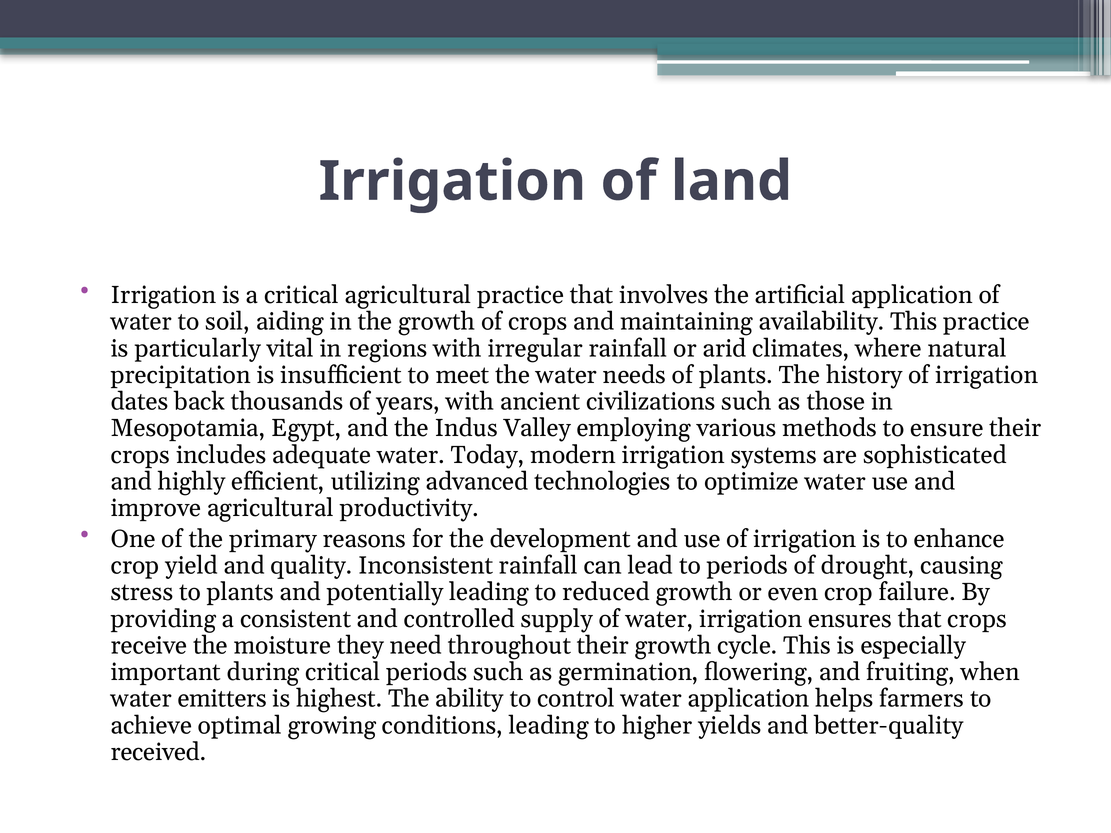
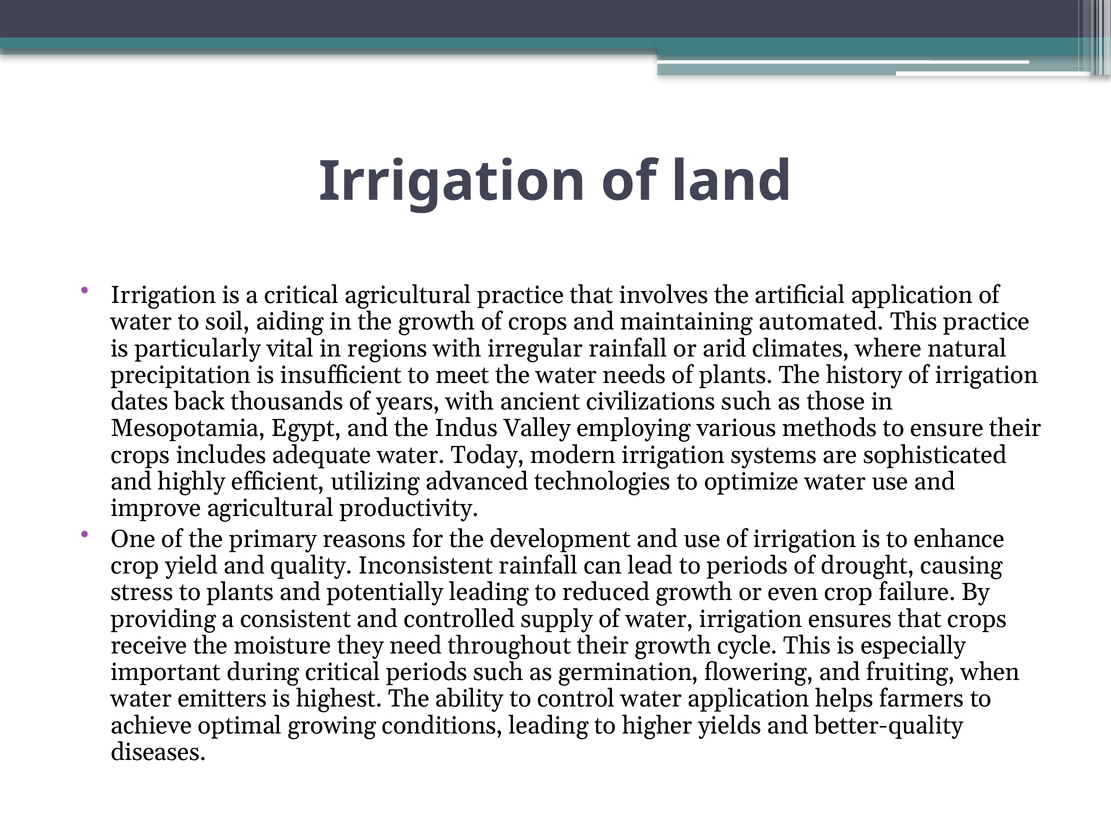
availability: availability -> automated
received: received -> diseases
